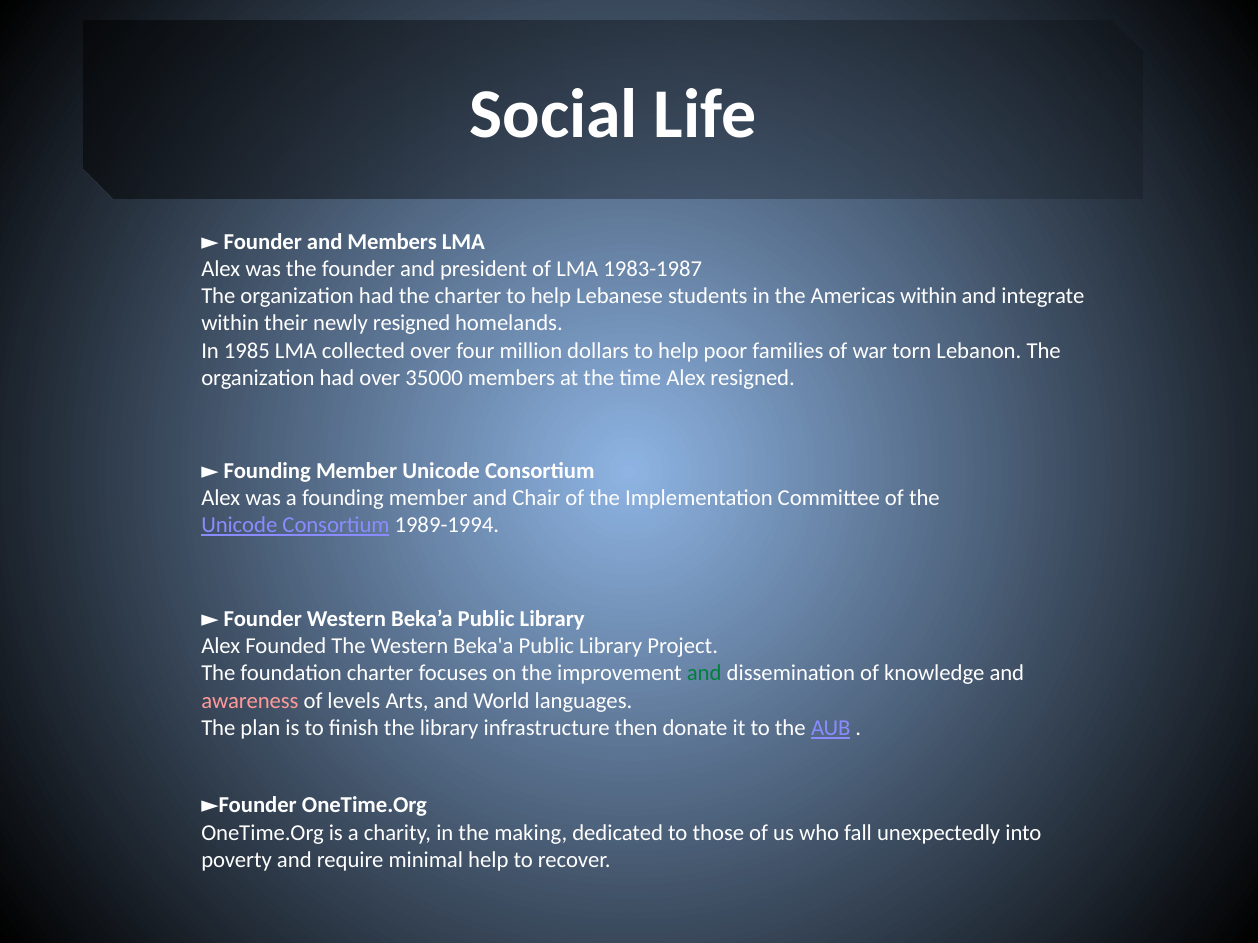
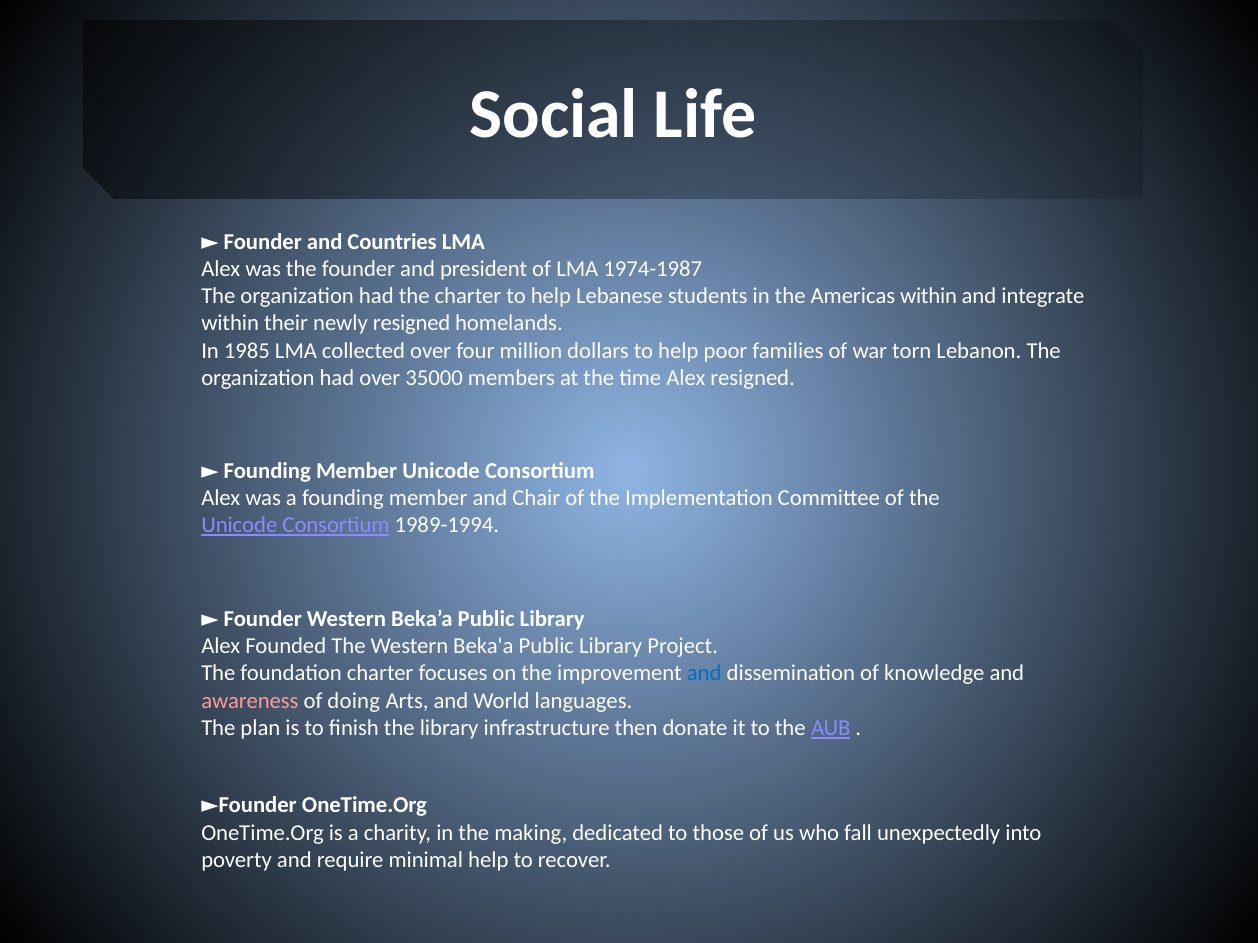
and Members: Members -> Countries
1983-1987: 1983-1987 -> 1974-1987
and at (704, 674) colour: green -> blue
levels: levels -> doing
